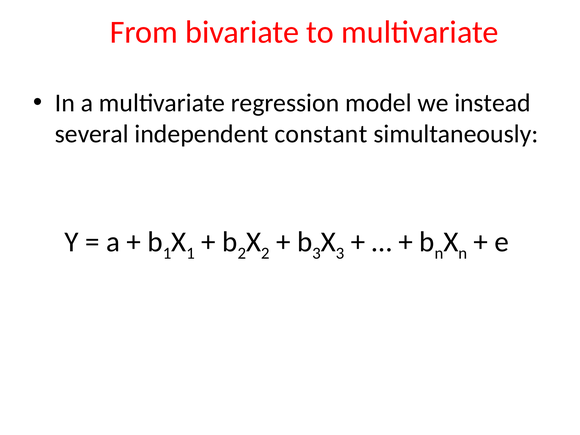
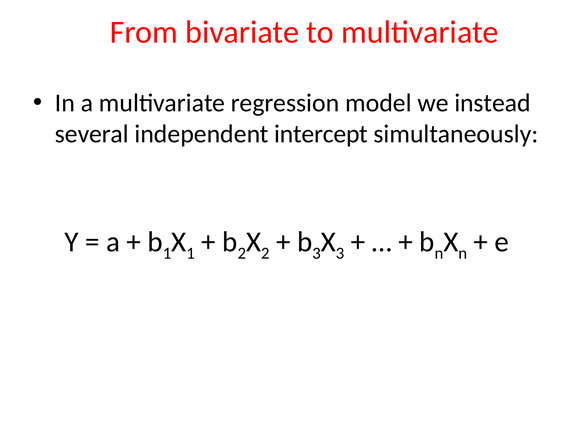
constant: constant -> intercept
